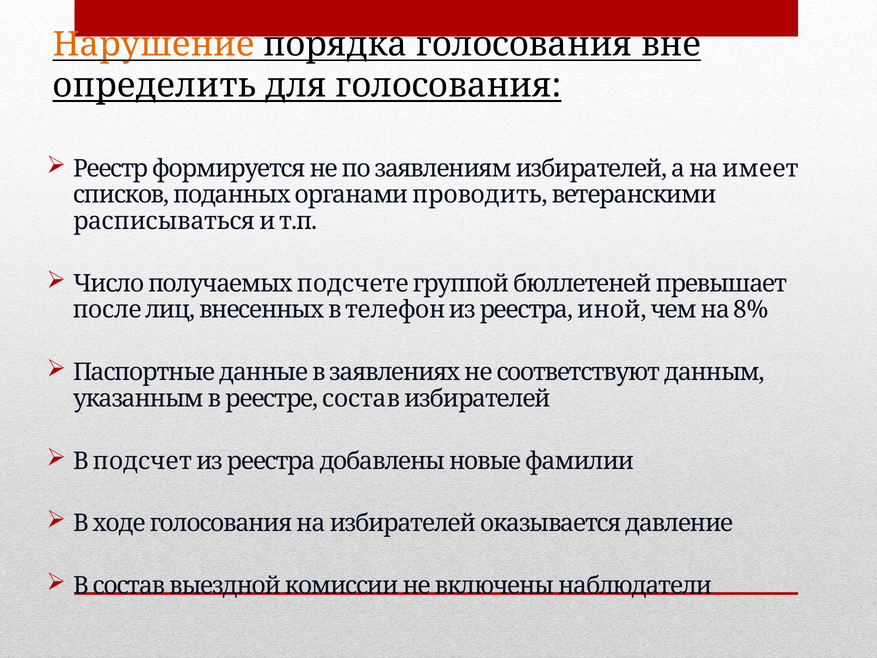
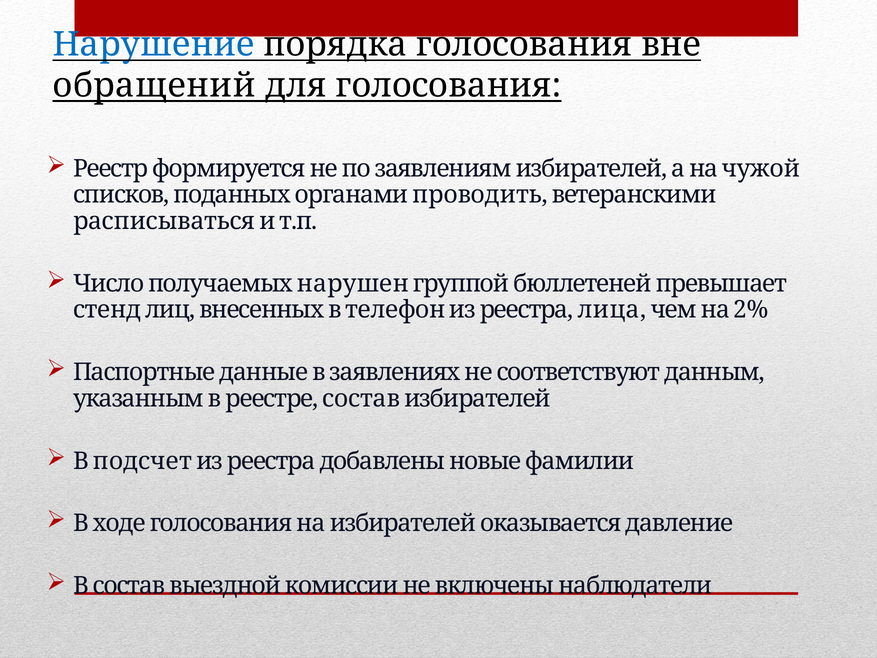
Нарушение colour: orange -> blue
определить: определить -> обращений
имеет: имеет -> чужой
подсчете: подсчете -> нарушен
после: после -> стенд
иной: иной -> лица
8%: 8% -> 2%
